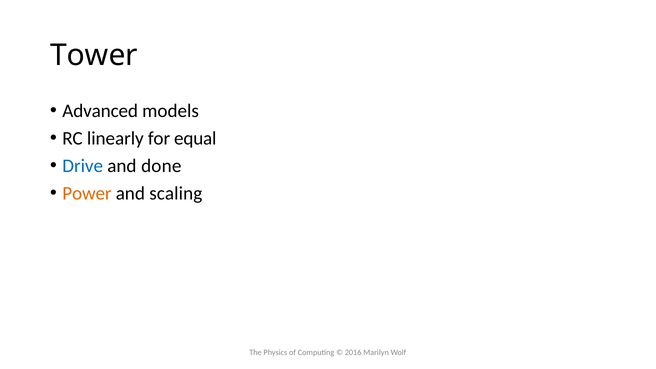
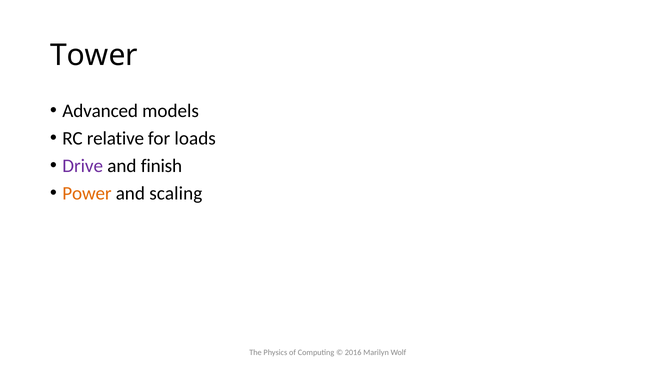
linearly: linearly -> relative
equal: equal -> loads
Drive colour: blue -> purple
done: done -> finish
